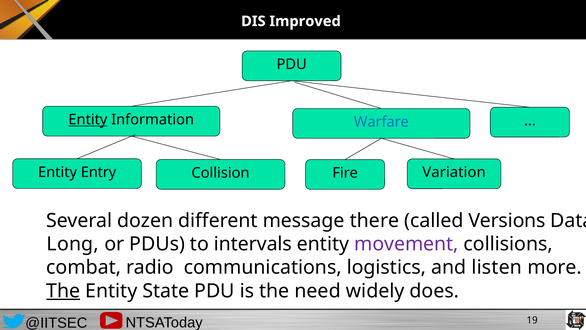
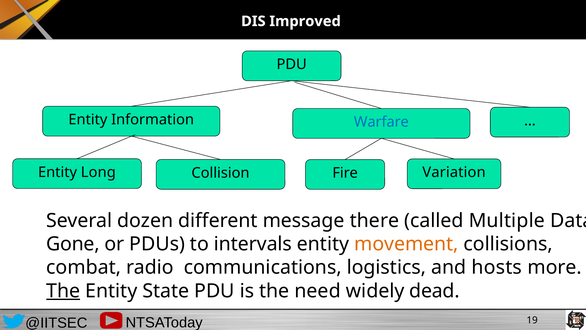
Entity at (88, 120) underline: present -> none
Entry: Entry -> Long
Versions: Versions -> Multiple
Long: Long -> Gone
movement colour: purple -> orange
listen: listen -> hosts
does: does -> dead
